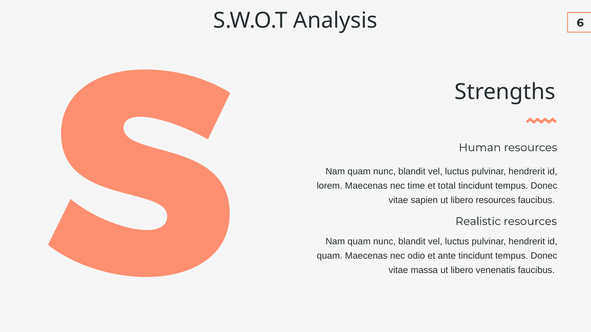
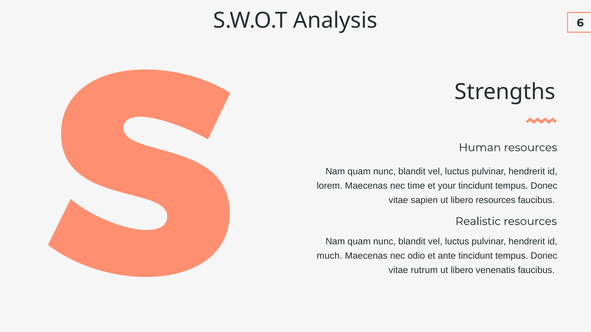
total: total -> your
quam at (330, 256): quam -> much
massa: massa -> rutrum
